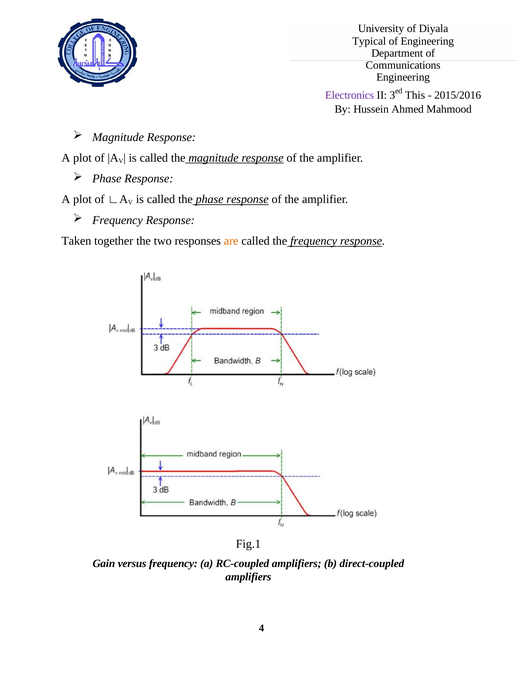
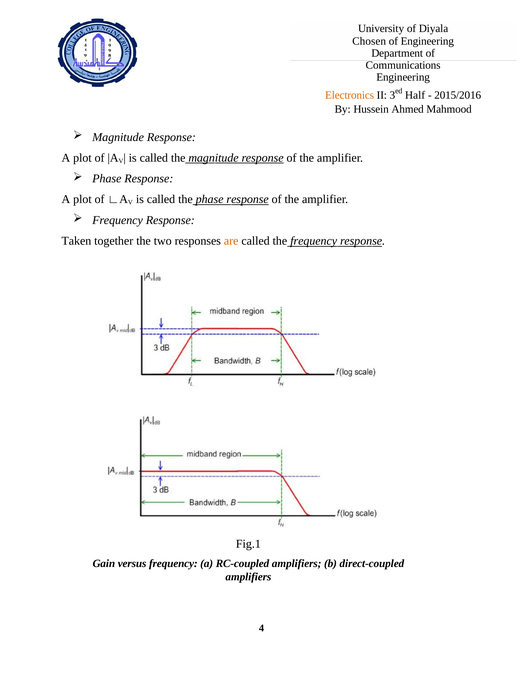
Typical: Typical -> Chosen
Electronics colour: purple -> orange
This: This -> Half
